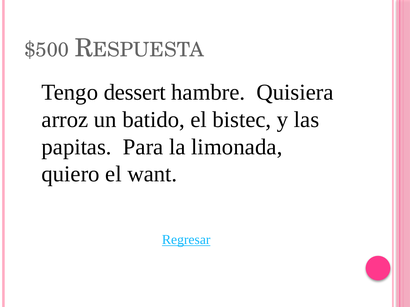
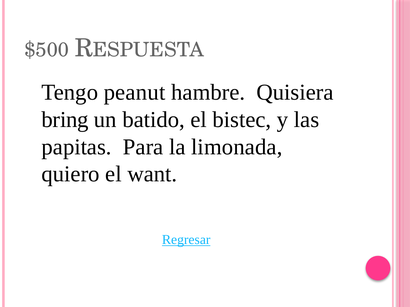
dessert: dessert -> peanut
arroz: arroz -> bring
